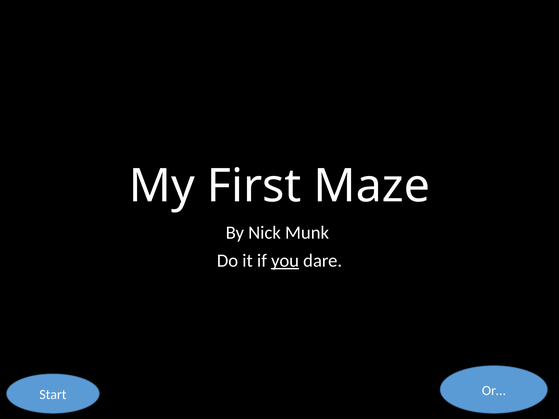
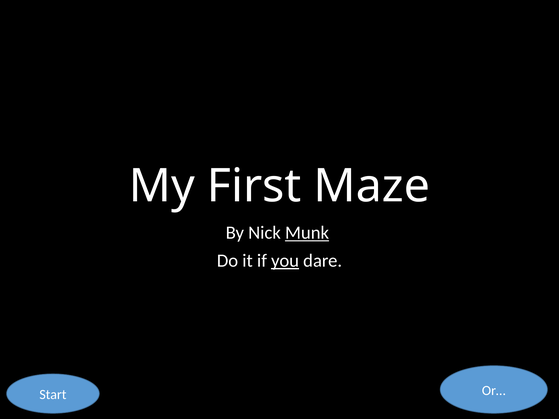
Munk underline: none -> present
